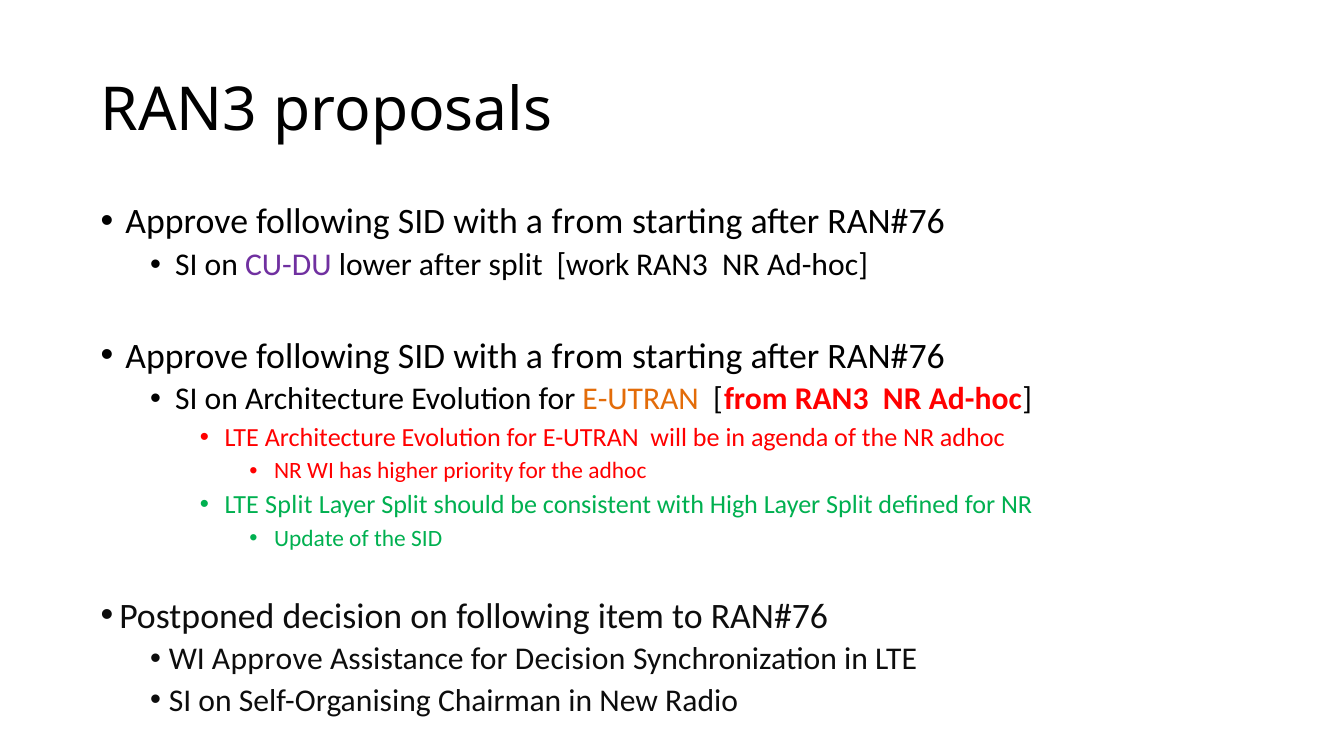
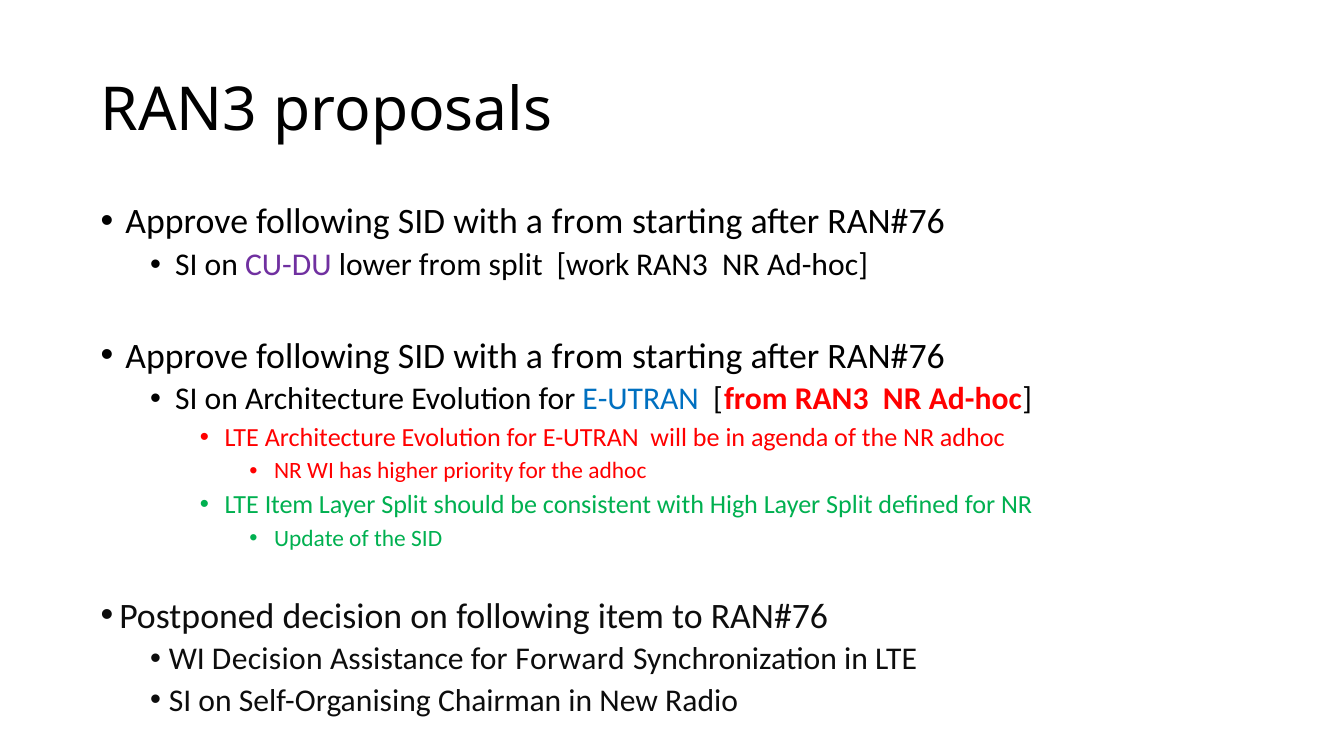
lower after: after -> from
E-UTRAN at (641, 400) colour: orange -> blue
LTE Split: Split -> Item
WI Approve: Approve -> Decision
for Decision: Decision -> Forward
